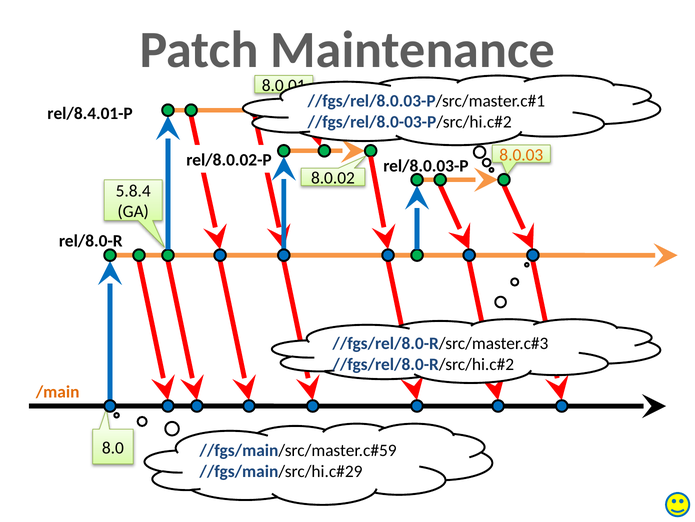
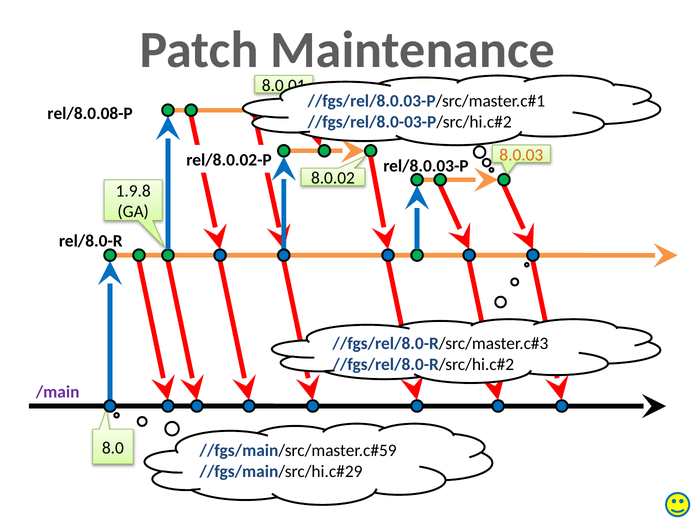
rel/8.4.01-P: rel/8.4.01-P -> rel/8.0.08-P
5.8.4: 5.8.4 -> 1.9.8
/main colour: orange -> purple
